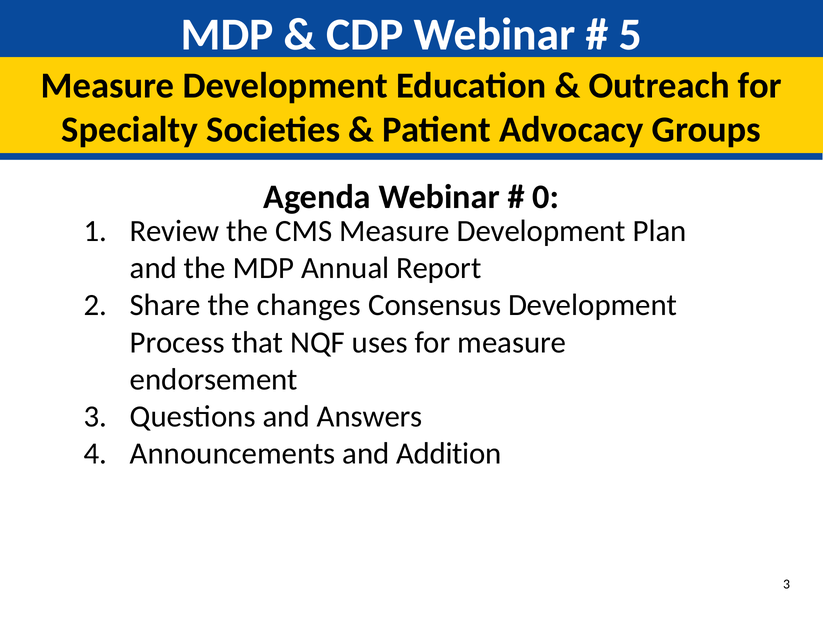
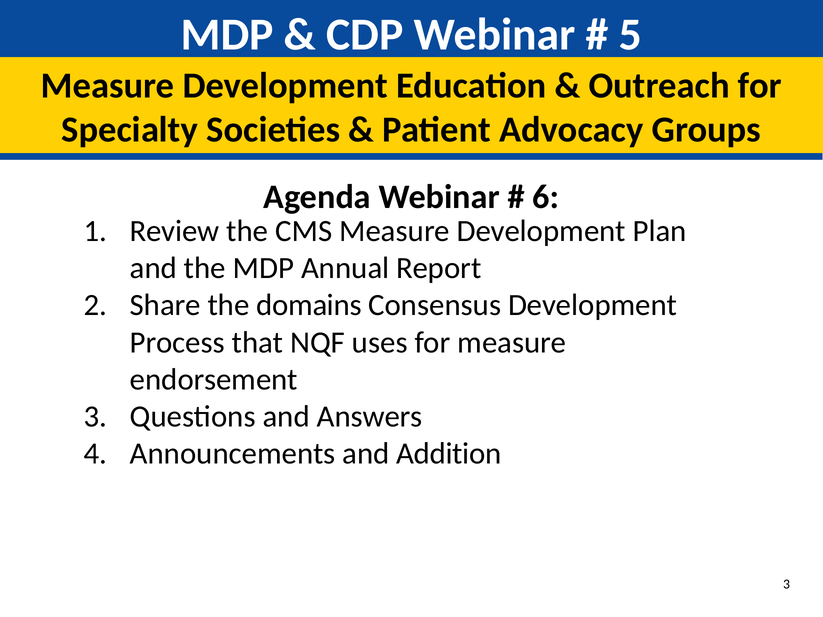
0: 0 -> 6
changes: changes -> domains
